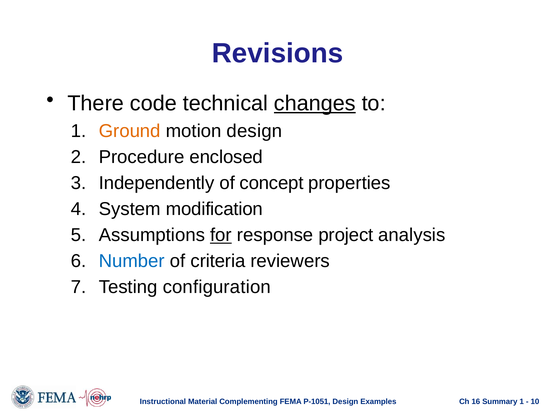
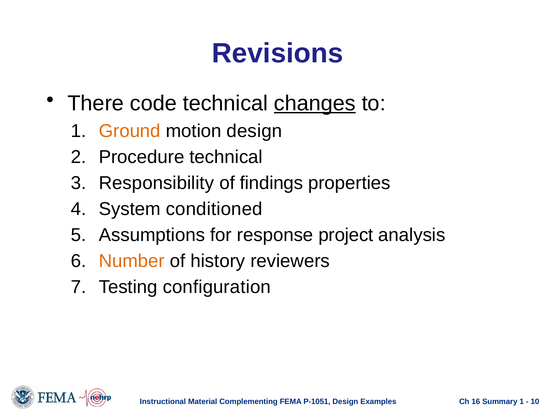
Procedure enclosed: enclosed -> technical
Independently: Independently -> Responsibility
concept: concept -> findings
modification: modification -> conditioned
for underline: present -> none
Number colour: blue -> orange
criteria: criteria -> history
